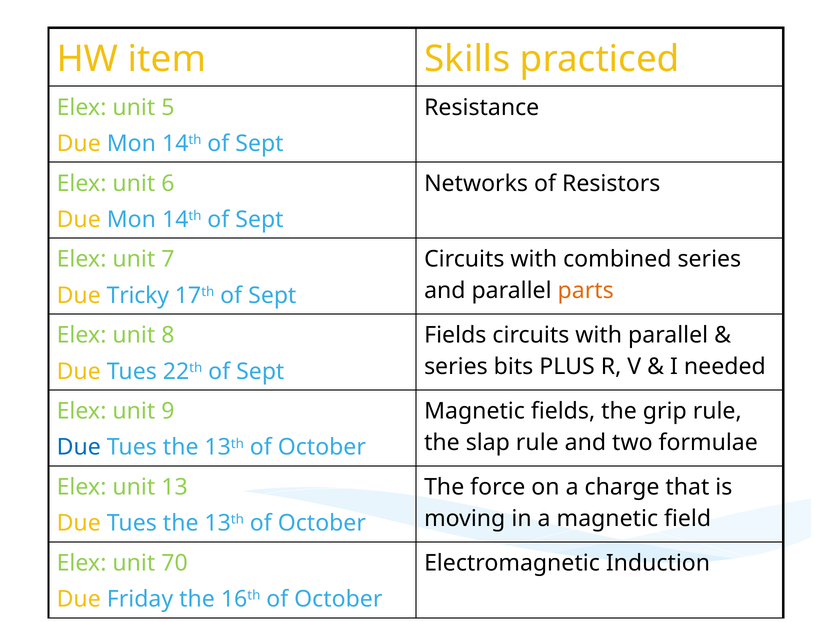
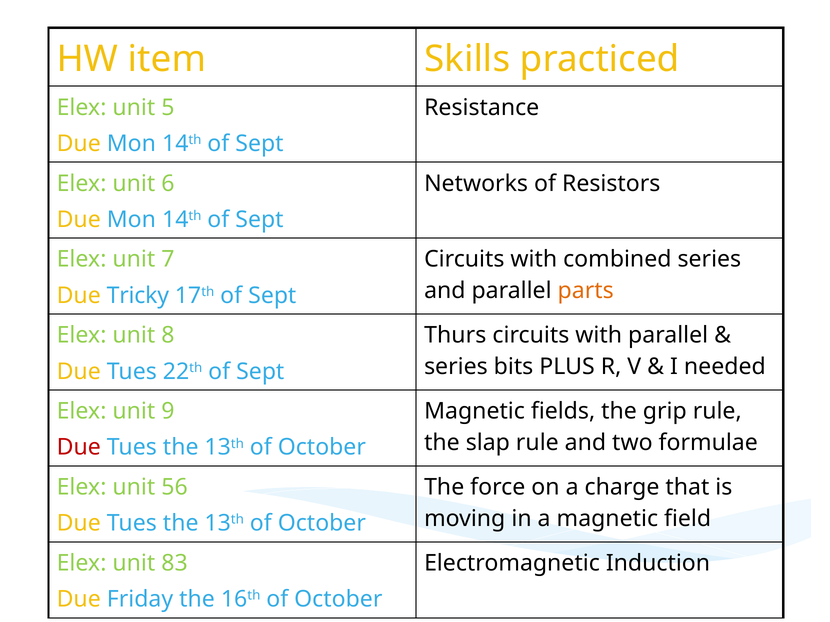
Fields at (455, 336): Fields -> Thurs
Due at (79, 448) colour: blue -> red
13: 13 -> 56
70: 70 -> 83
